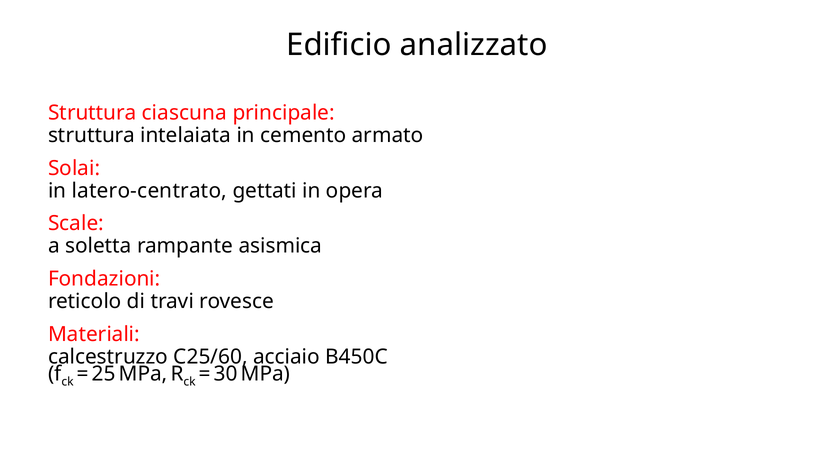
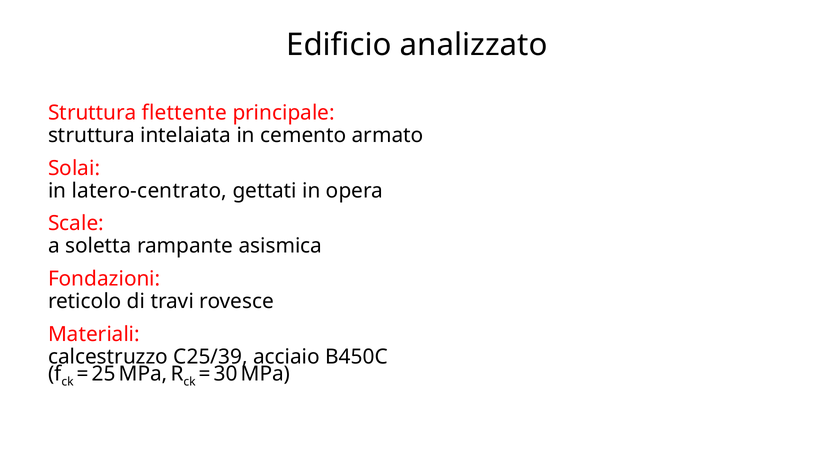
ciascuna: ciascuna -> flettente
C25/60: C25/60 -> C25/39
